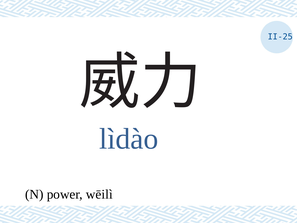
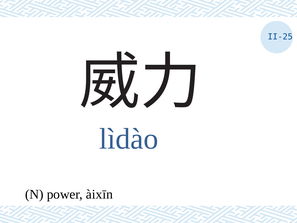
wēilì: wēilì -> àixīn
